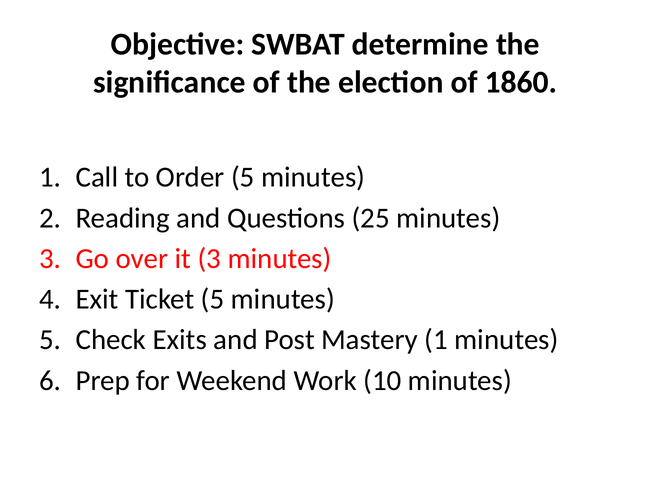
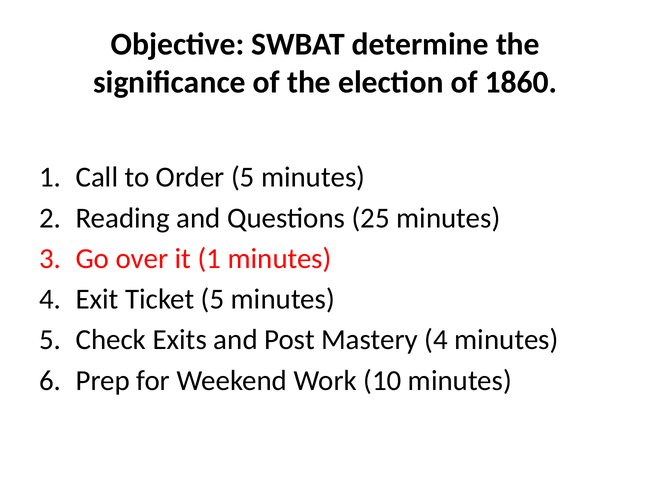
it 3: 3 -> 1
Mastery 1: 1 -> 4
